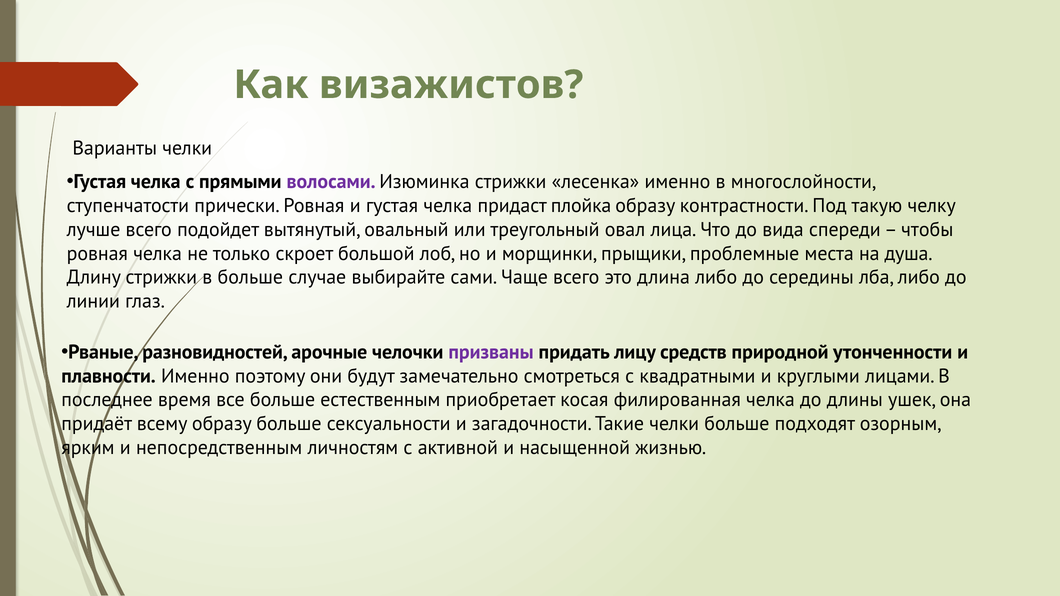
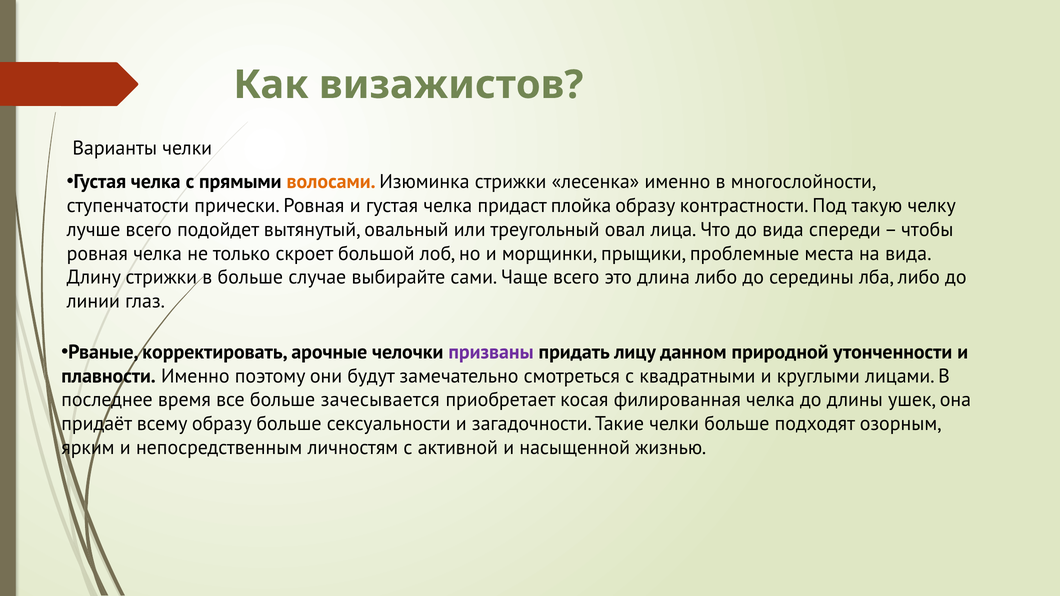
волосами colour: purple -> orange
на душа: душа -> вида
разновидностей: разновидностей -> корректировать
средств: средств -> данном
естественным: естественным -> зачесывается
